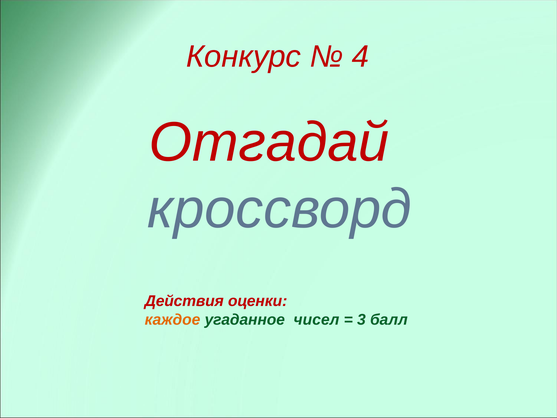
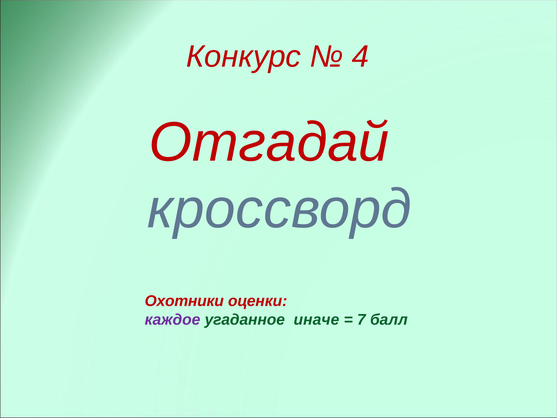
Действия: Действия -> Охотники
каждое colour: orange -> purple
чисел: чисел -> иначе
3: 3 -> 7
